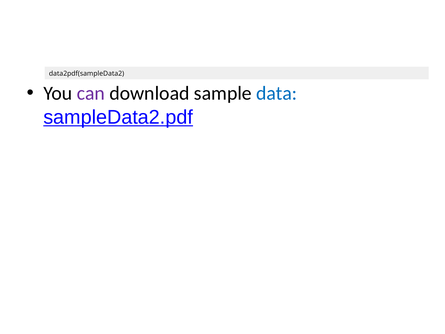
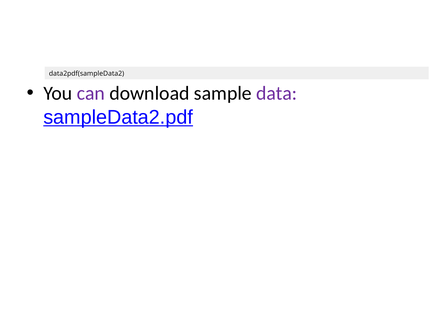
data colour: blue -> purple
